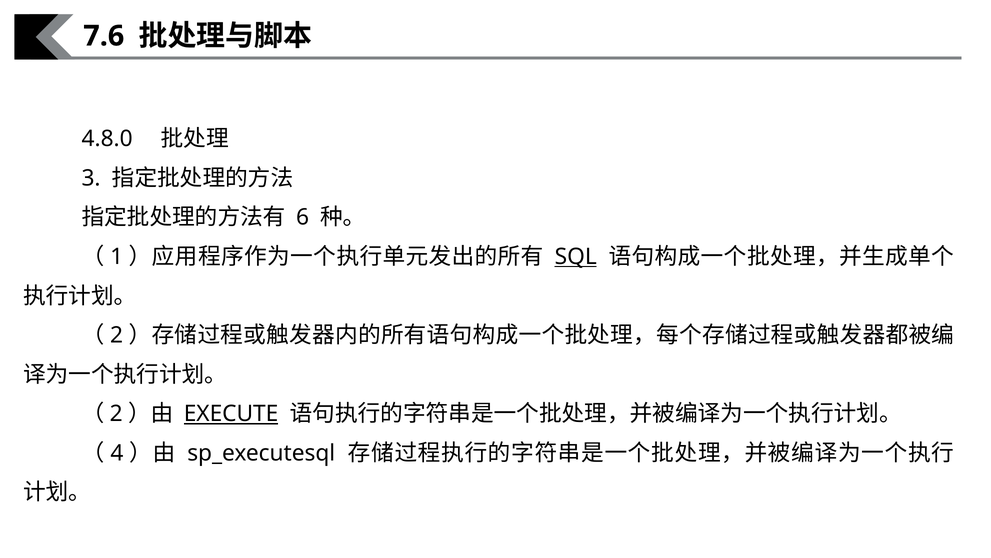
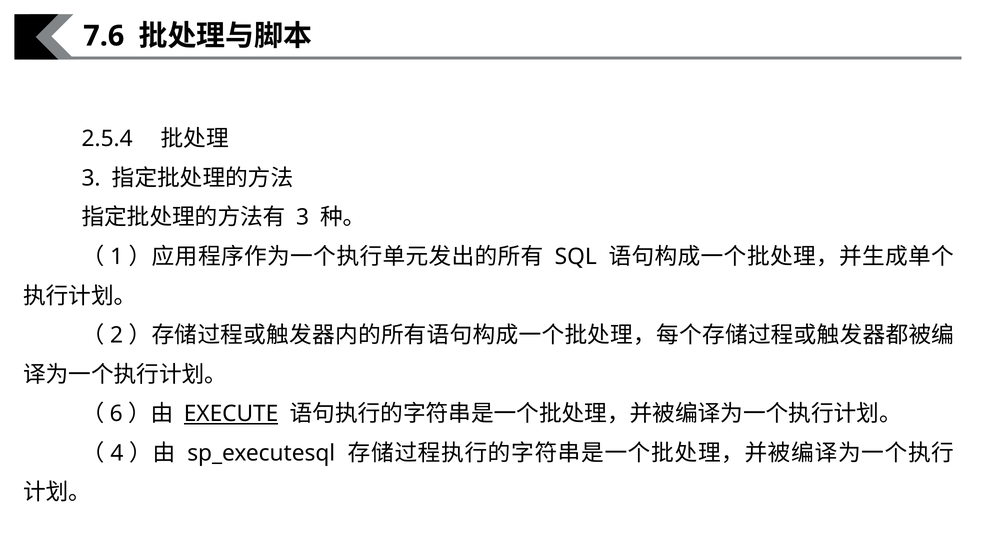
4.8.0: 4.8.0 -> 2.5.4
6 at (303, 217): 6 -> 3
SQL underline: present -> none
2 at (116, 413): 2 -> 6
